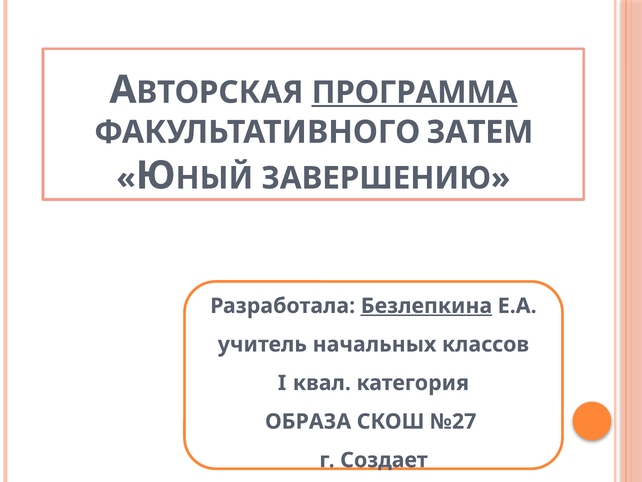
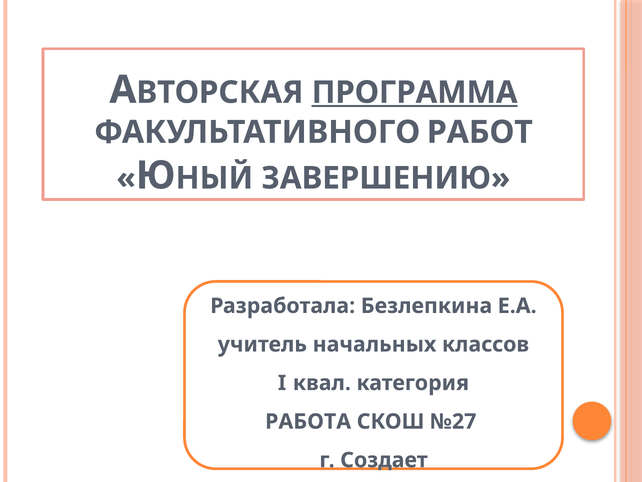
ЗАТЕМ: ЗАТЕМ -> РАБОТ
Безлепкина underline: present -> none
ОБРАЗА: ОБРАЗА -> РАБОТА
